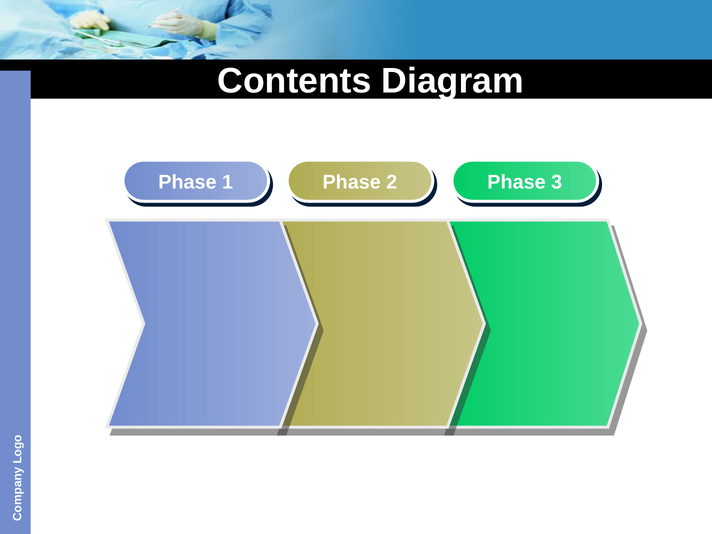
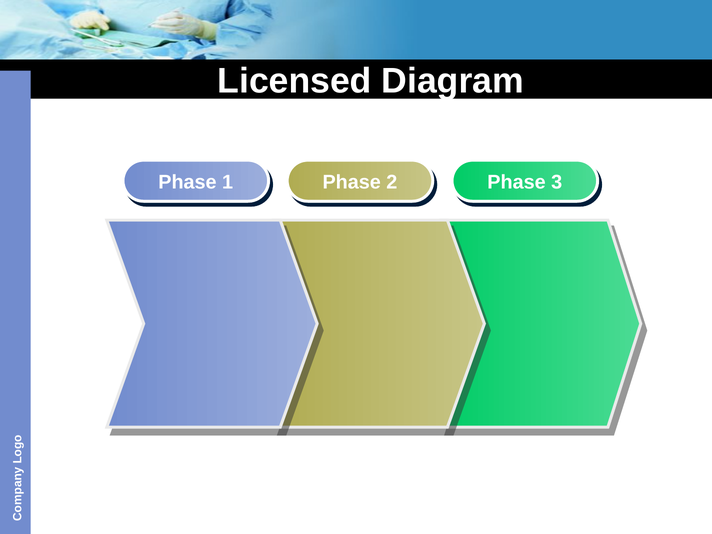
Contents: Contents -> Licensed
